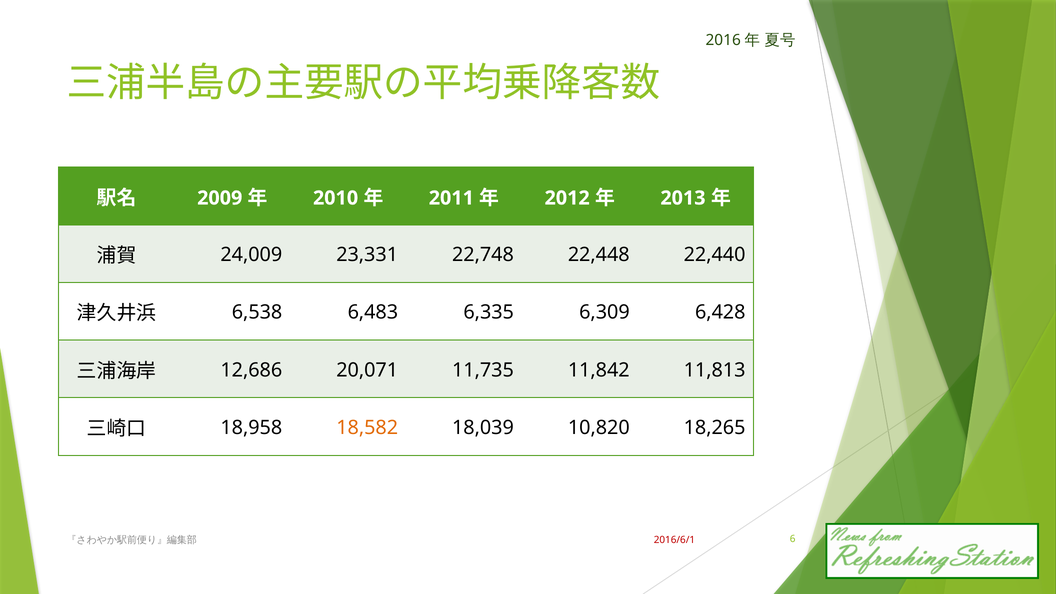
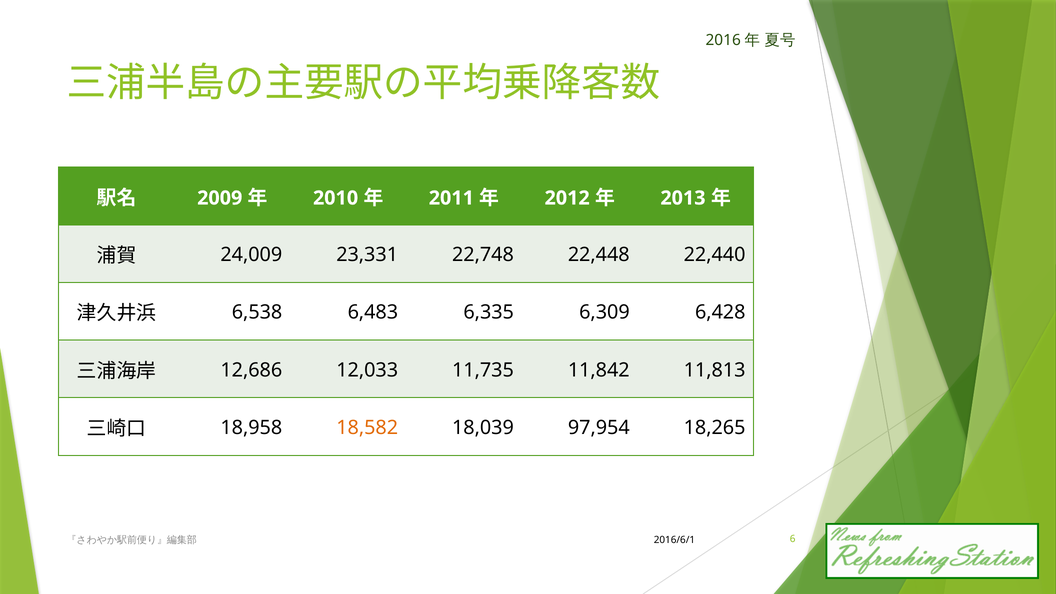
20,071: 20,071 -> 12,033
10,820: 10,820 -> 97,954
2016/6/1 colour: red -> black
